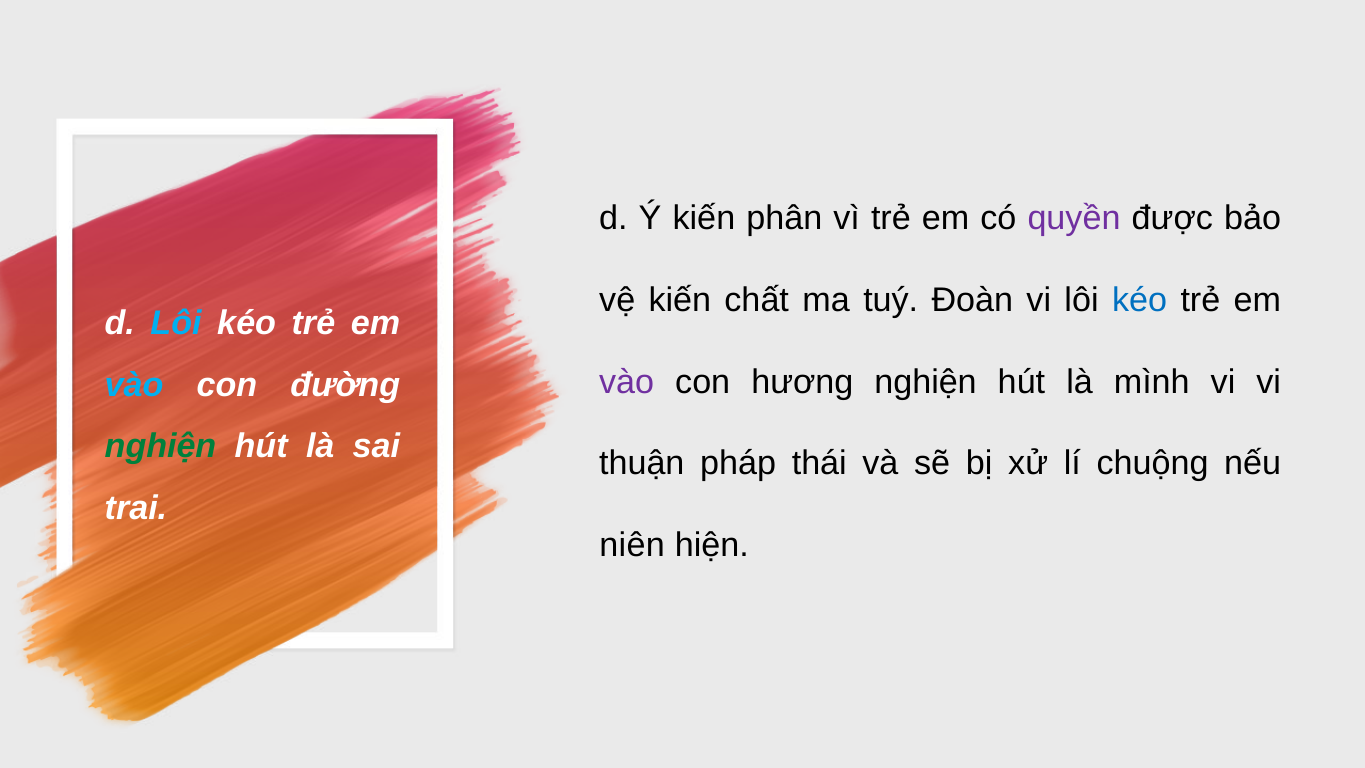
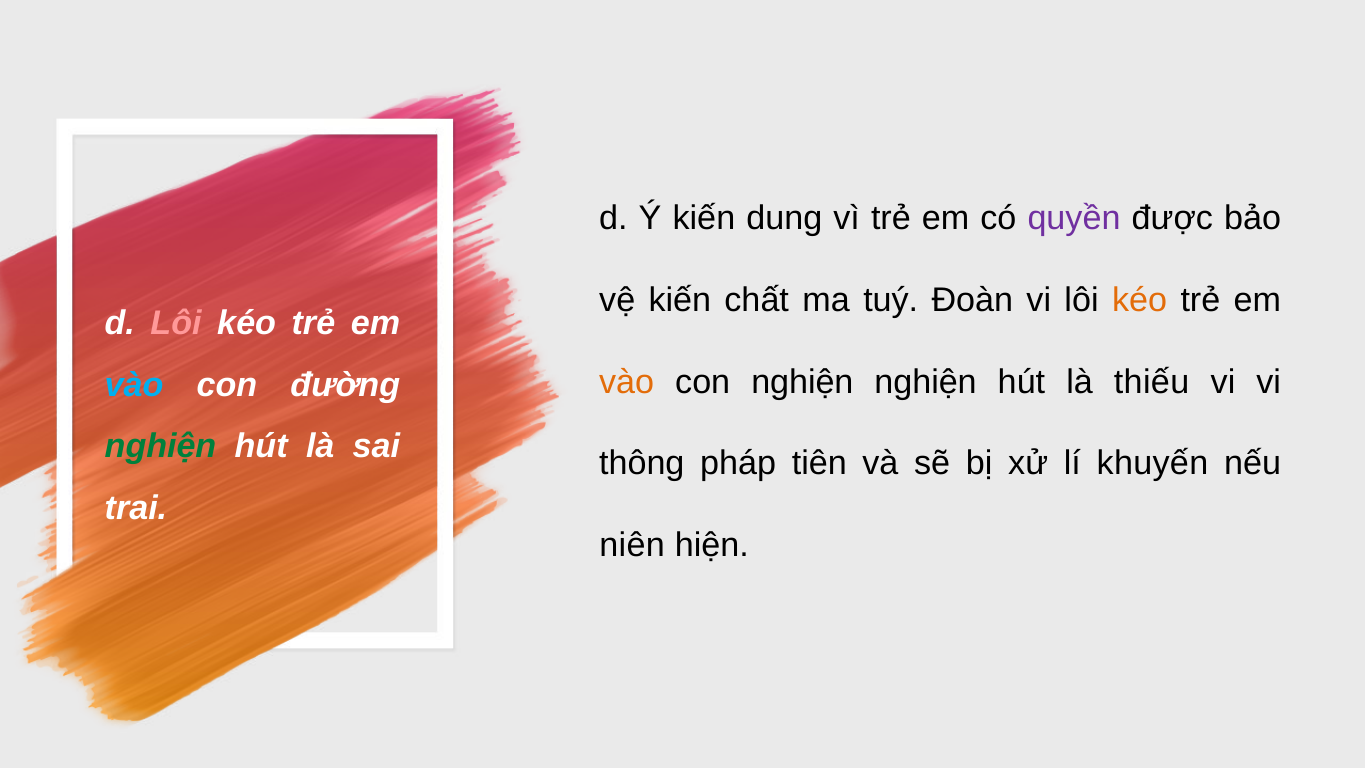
phân: phân -> dung
kéo at (1140, 300) colour: blue -> orange
Lôi at (176, 324) colour: light blue -> pink
vào at (627, 382) colour: purple -> orange
con hương: hương -> nghiện
mình: mình -> thiếu
thuận: thuận -> thông
thái: thái -> tiên
chuộng: chuộng -> khuyến
